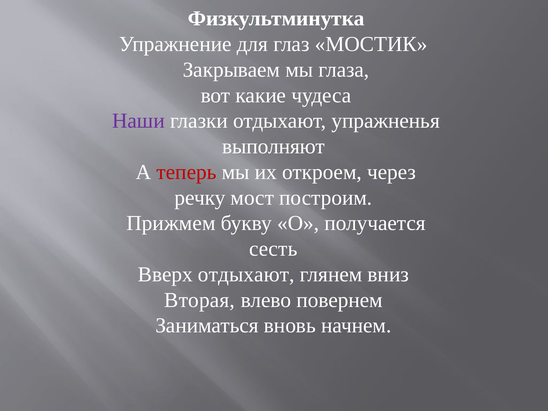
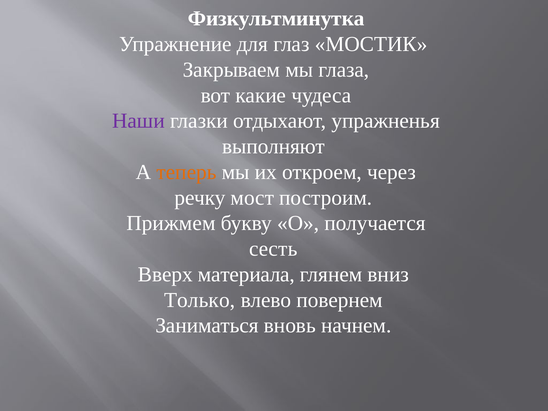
теперь colour: red -> orange
Вверх отдыхают: отдыхают -> материала
Вторая: Вторая -> Только
